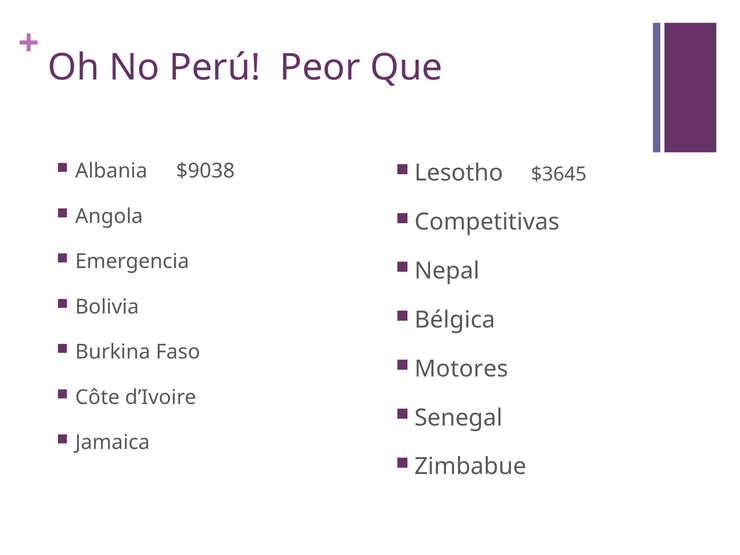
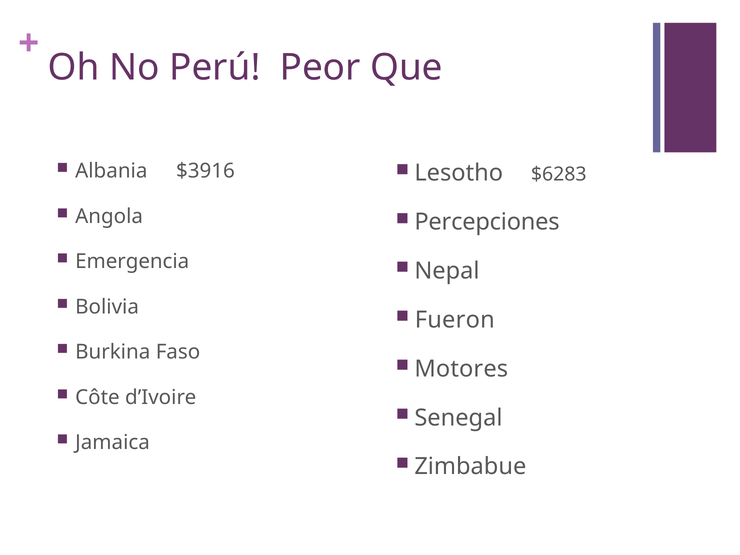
$9038: $9038 -> $3916
$3645: $3645 -> $6283
Competitivas: Competitivas -> Percepciones
Bélgica: Bélgica -> Fueron
